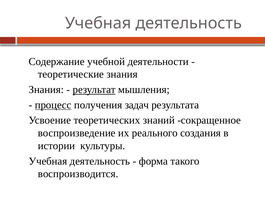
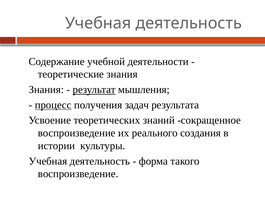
воспроизводится at (78, 175): воспроизводится -> воспроизведение
